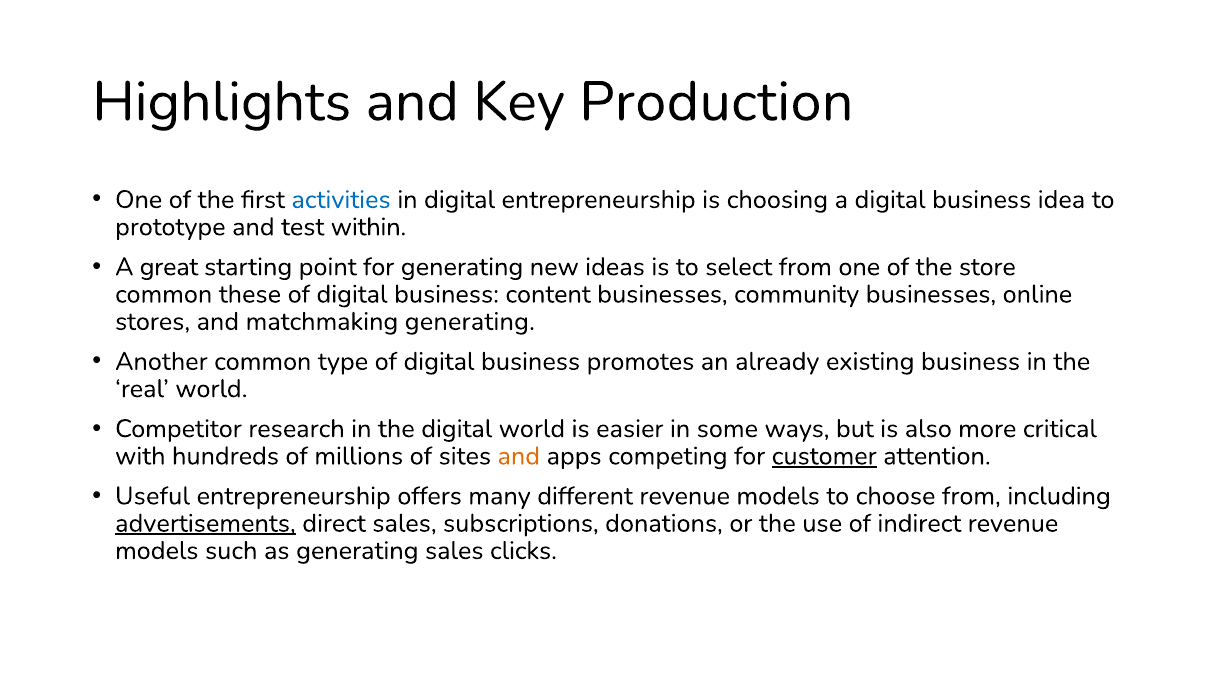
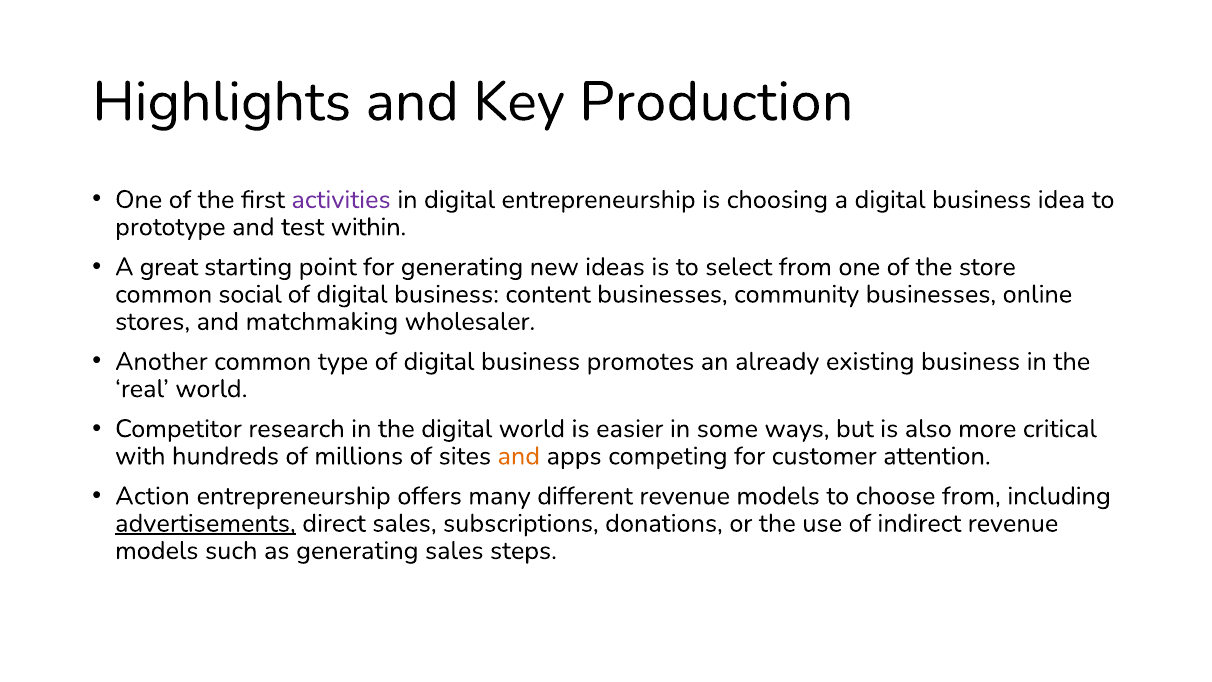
activities colour: blue -> purple
these: these -> social
matchmaking generating: generating -> wholesaler
customer underline: present -> none
Useful: Useful -> Action
clicks: clicks -> steps
